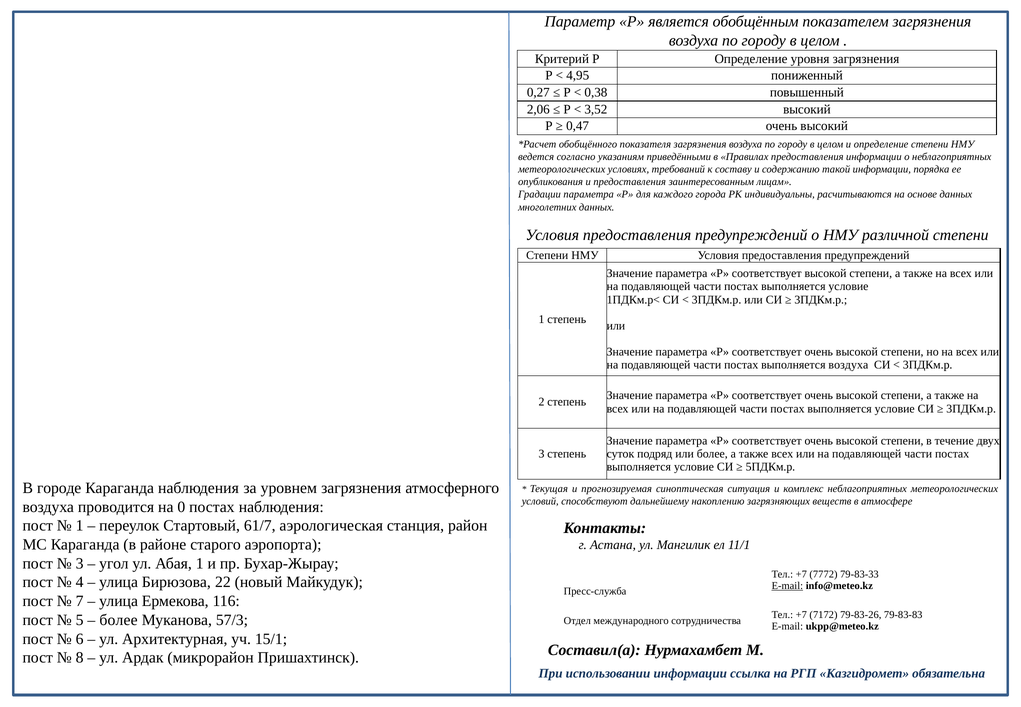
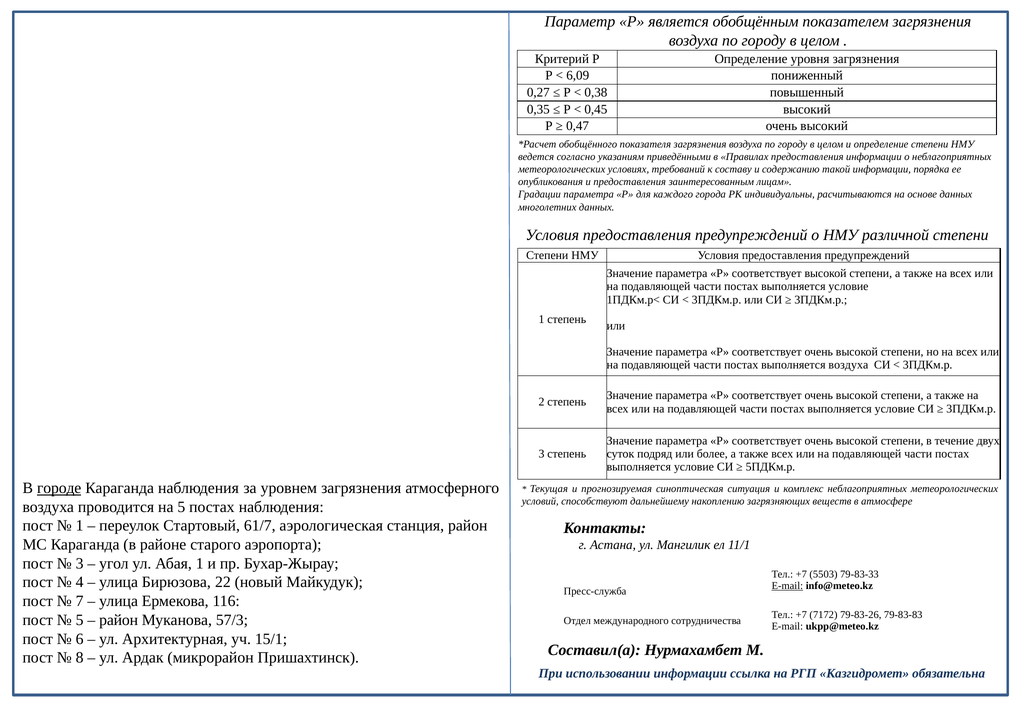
4,95: 4,95 -> 6,09
2,06: 2,06 -> 0,35
3,52: 3,52 -> 0,45
городе underline: none -> present
на 0: 0 -> 5
7772: 7772 -> 5503
более at (118, 620): более -> район
